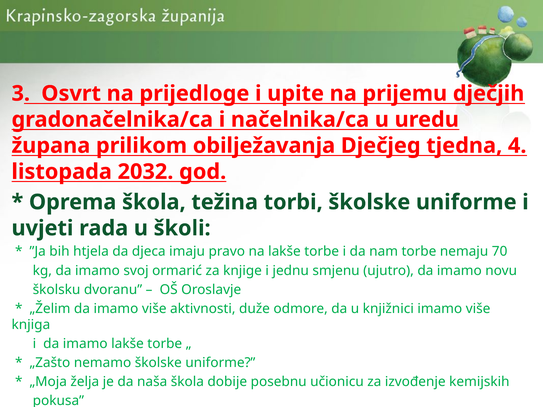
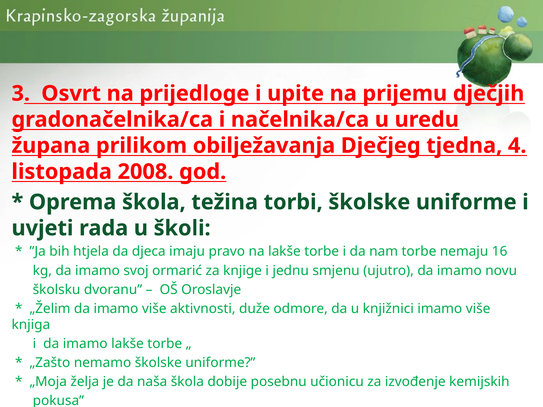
2032: 2032 -> 2008
70: 70 -> 16
